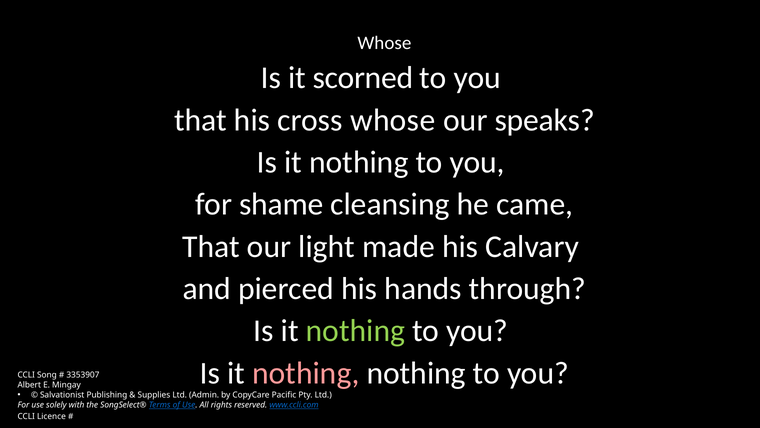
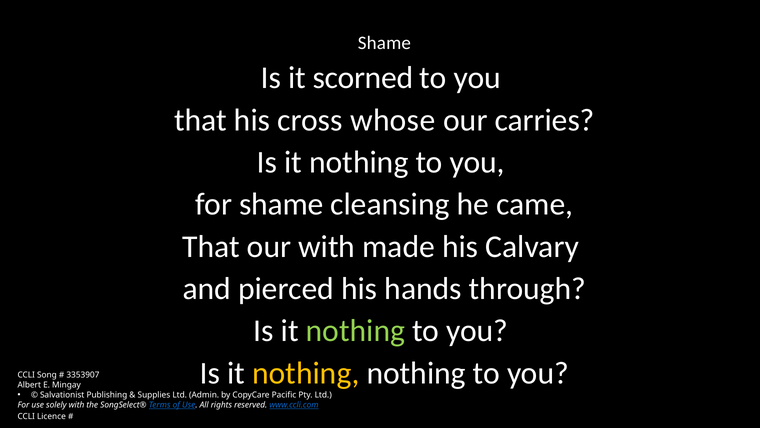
Whose at (384, 43): Whose -> Shame
speaks: speaks -> carries
our light: light -> with
nothing at (306, 373) colour: pink -> yellow
